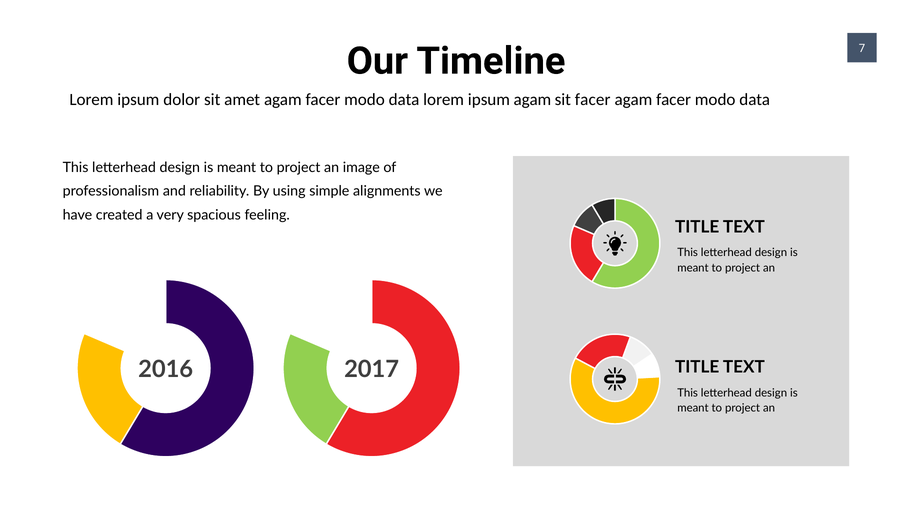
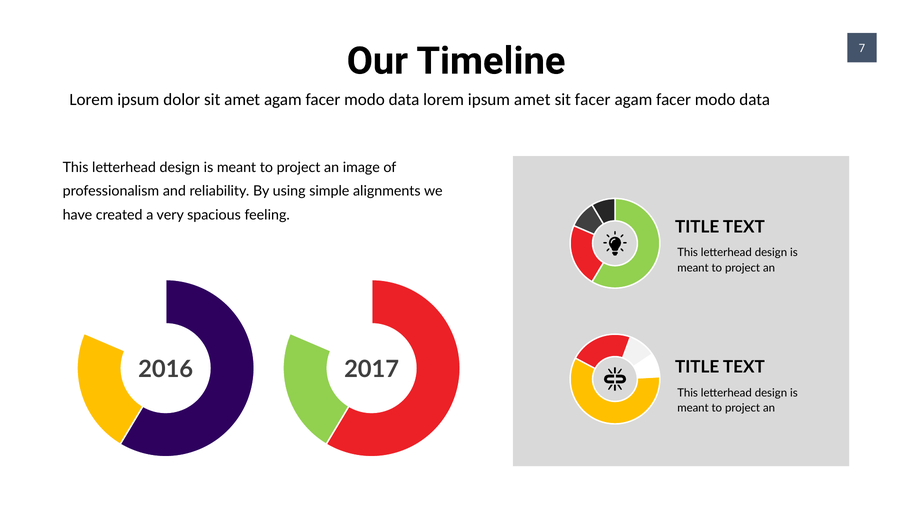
ipsum agam: agam -> amet
